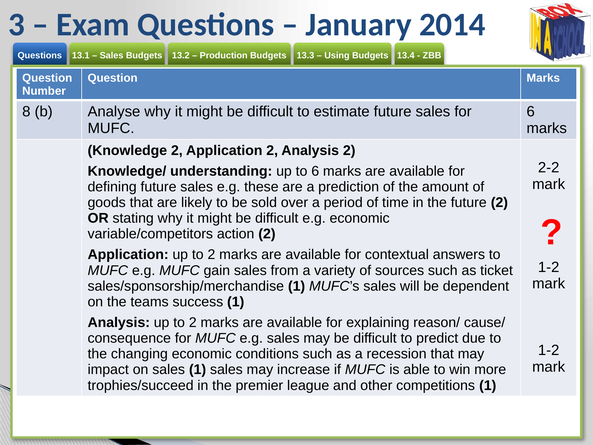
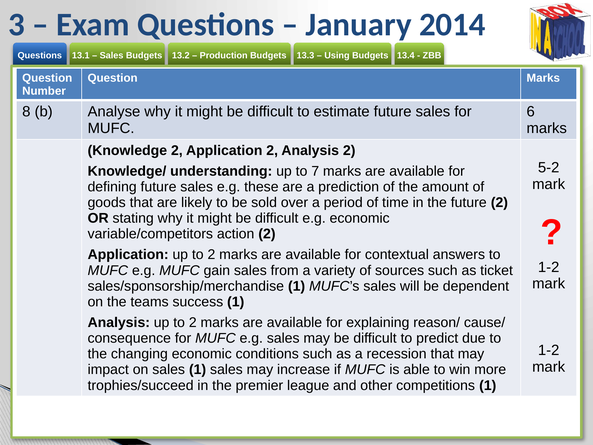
2-2: 2-2 -> 5-2
to 6: 6 -> 7
